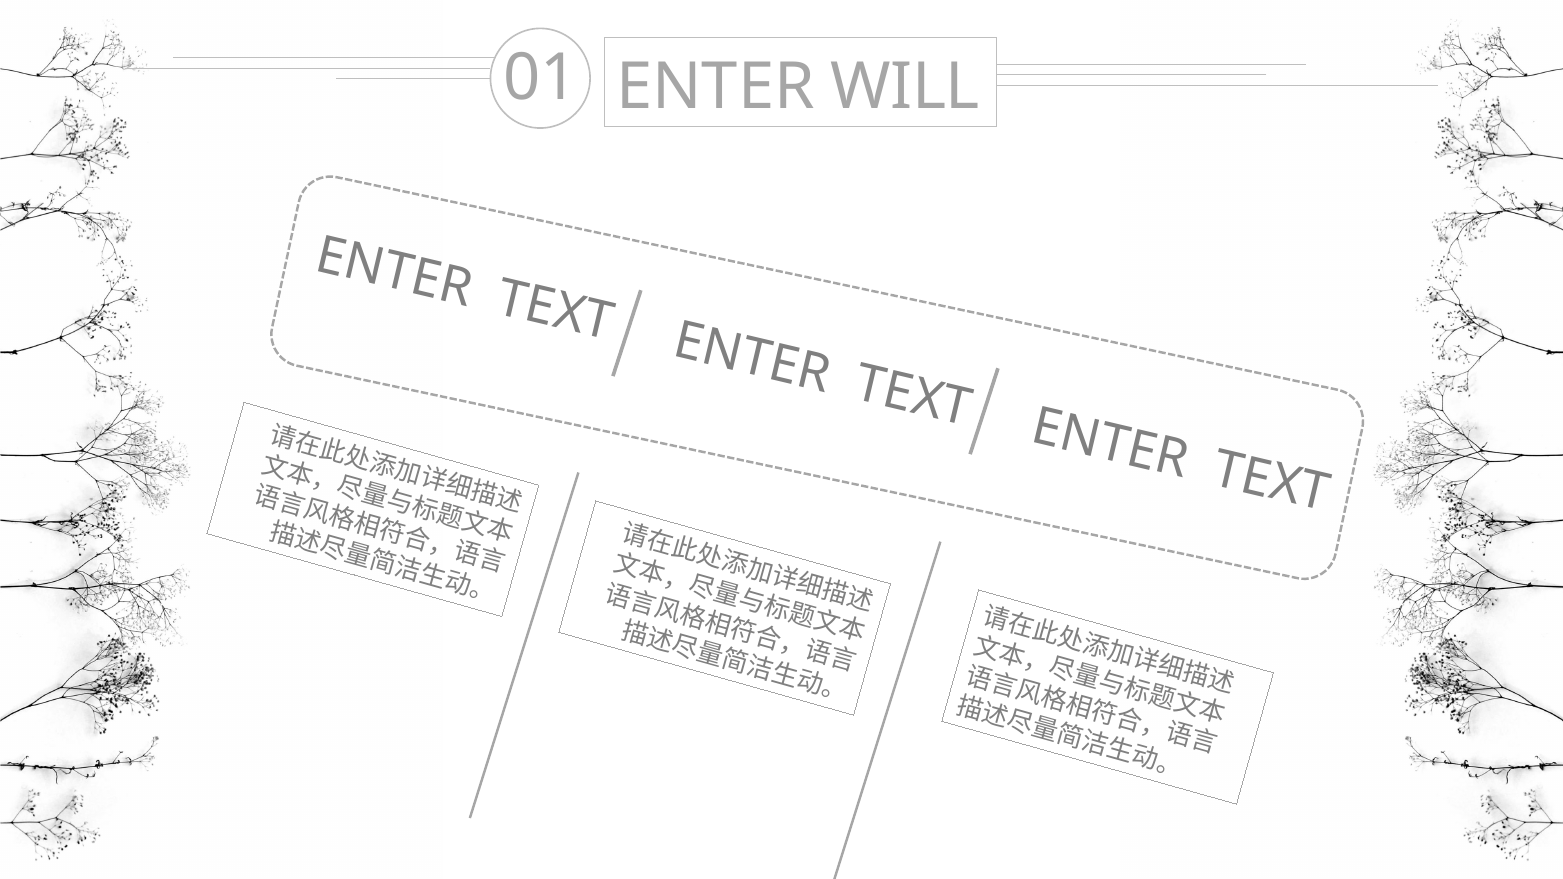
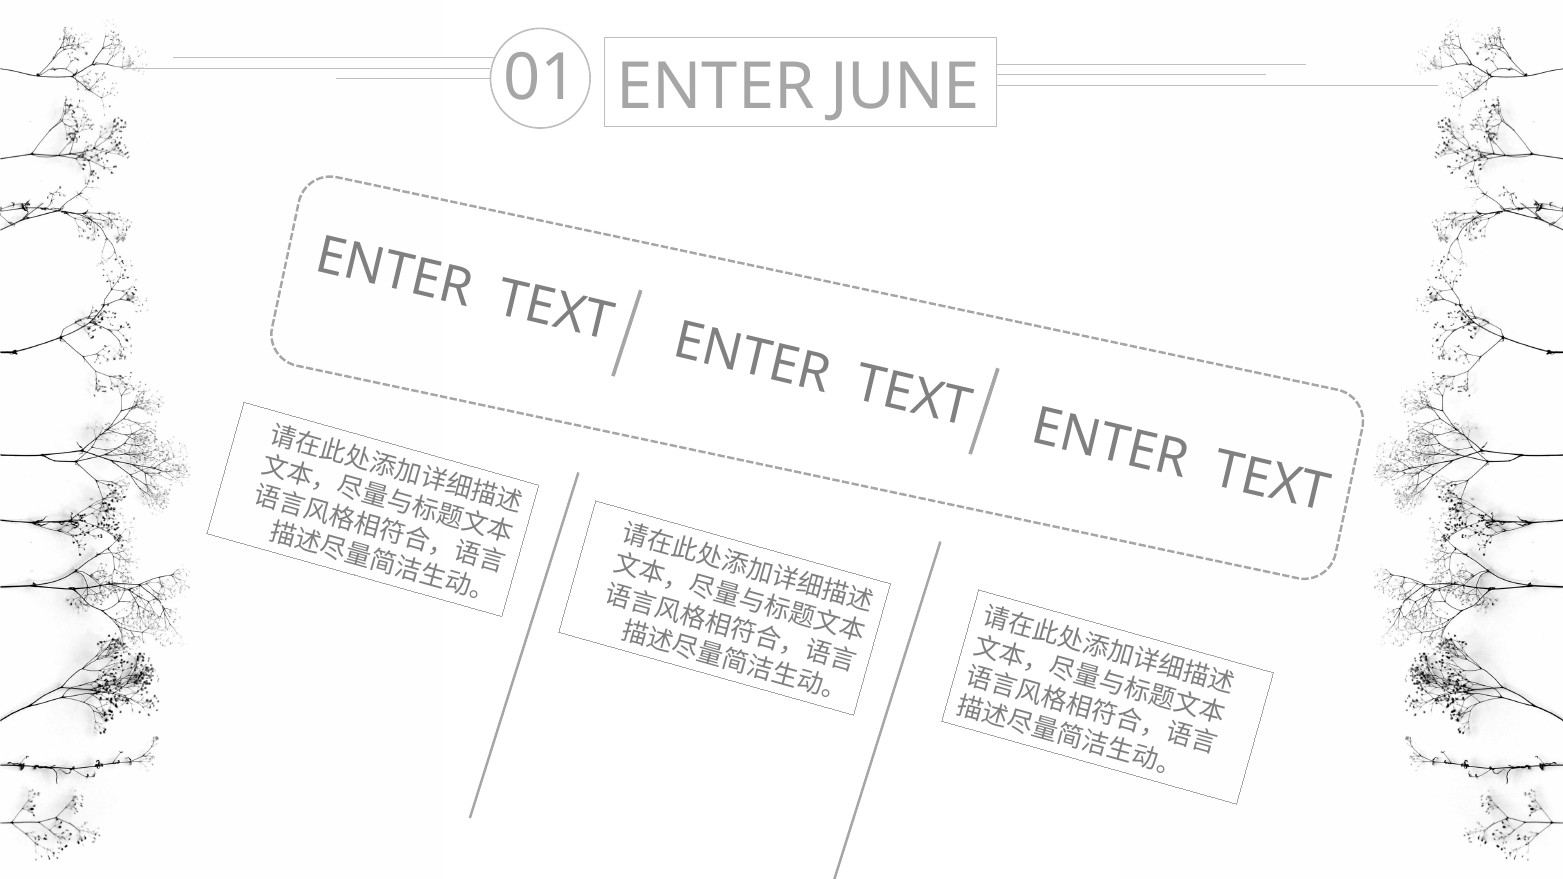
WILL: WILL -> JUNE
